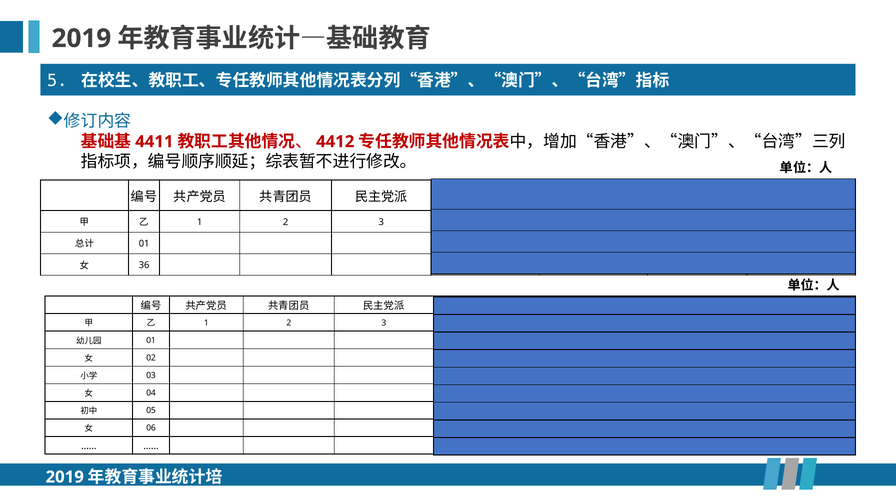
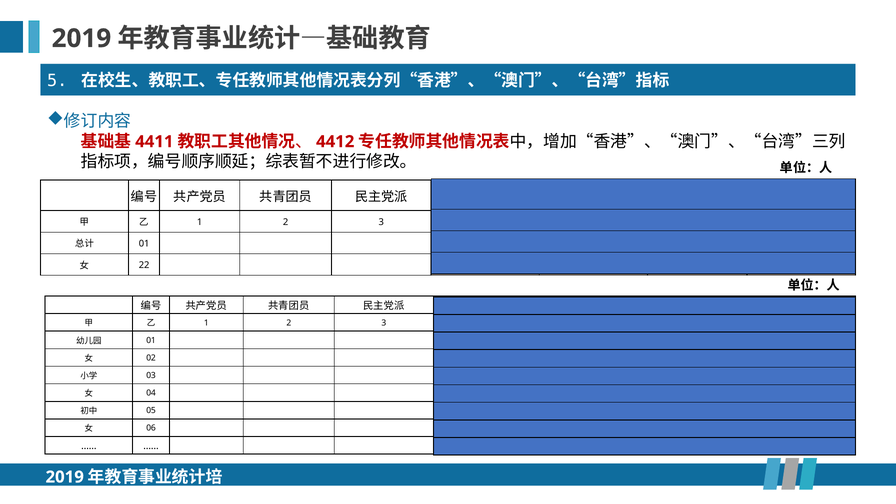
36: 36 -> 22
